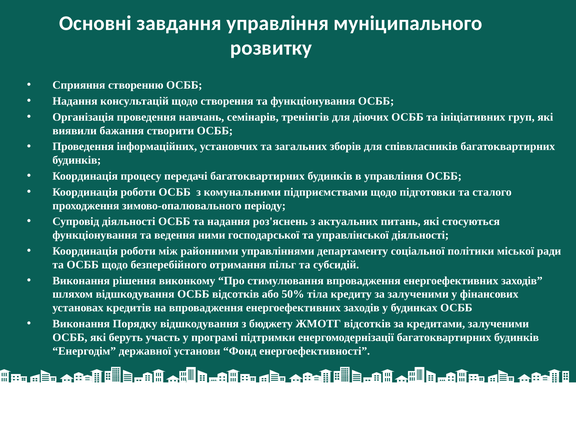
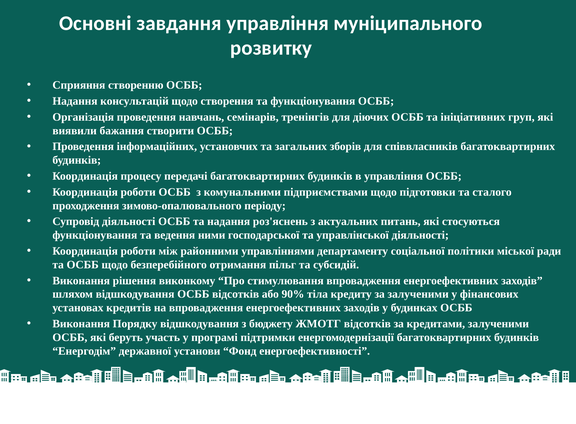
50%: 50% -> 90%
